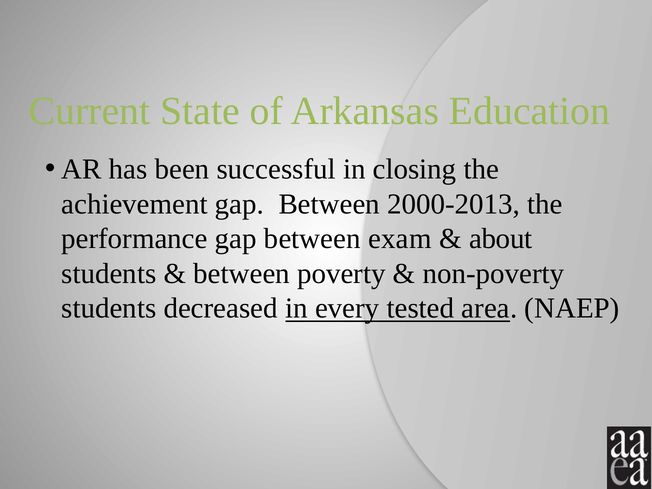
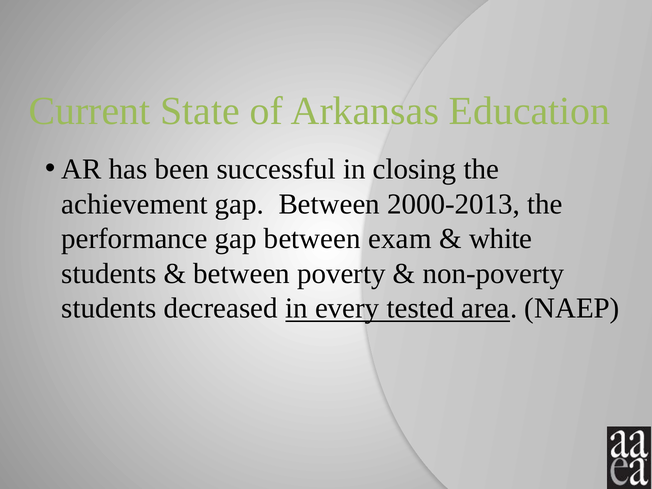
about: about -> white
